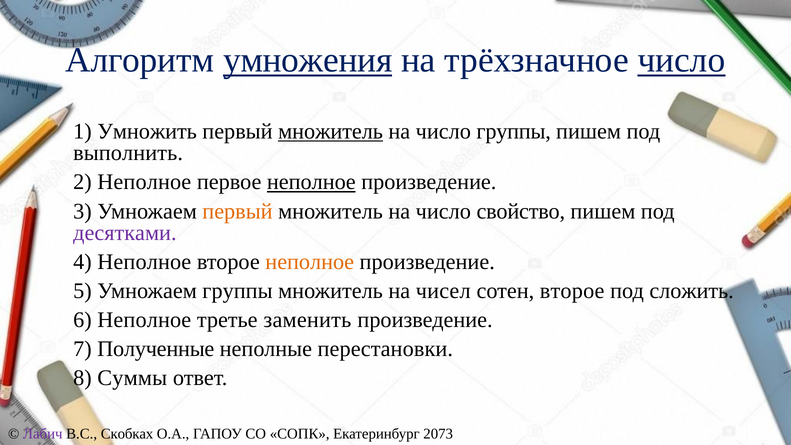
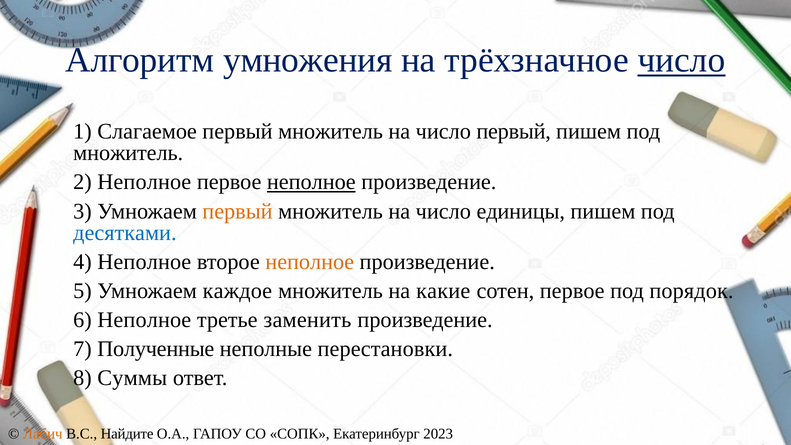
умножения underline: present -> none
Умножить: Умножить -> Слагаемое
множитель at (331, 131) underline: present -> none
число группы: группы -> первый
выполнить at (128, 153): выполнить -> множитель
свойство: свойство -> единицы
десятками colour: purple -> blue
Умножаем группы: группы -> каждое
чисел: чисел -> какие
сотен второе: второе -> первое
сложить: сложить -> порядок
Лабич colour: purple -> orange
Скобках: Скобках -> Найдите
2073: 2073 -> 2023
